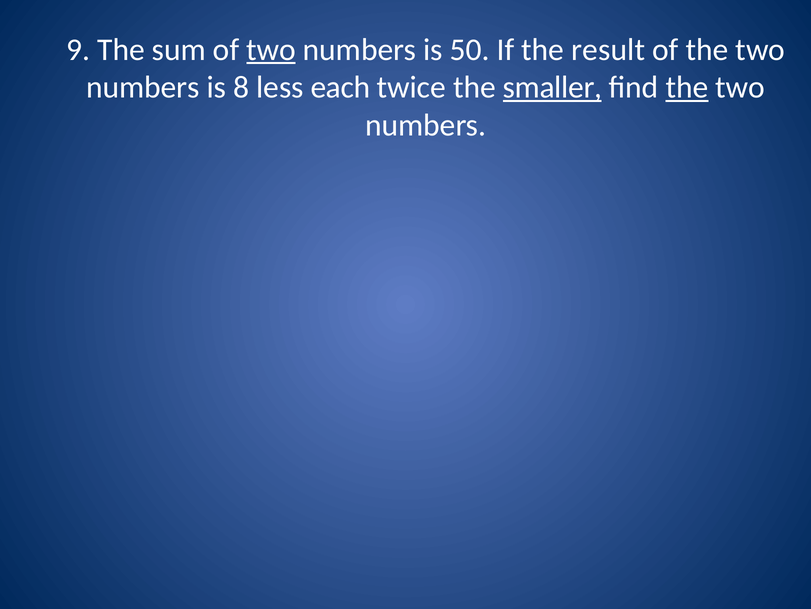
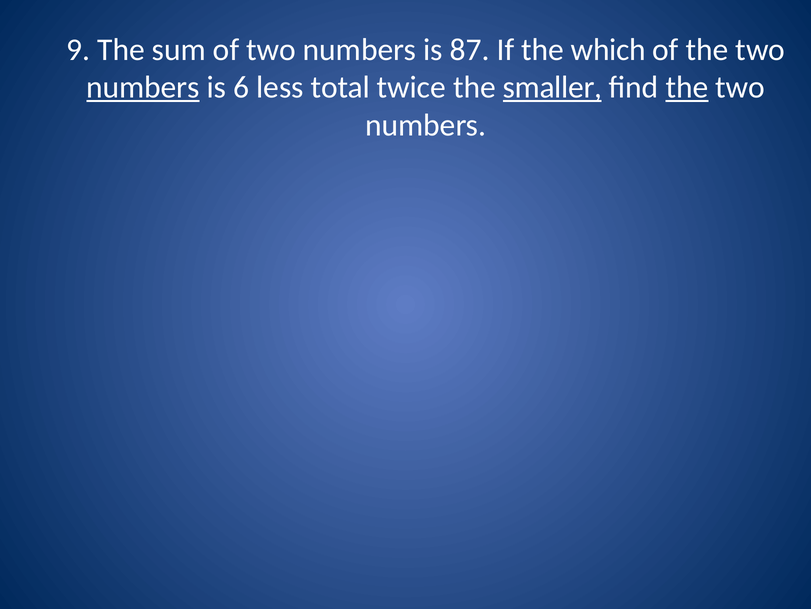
two at (271, 50) underline: present -> none
50: 50 -> 87
result: result -> which
numbers at (143, 87) underline: none -> present
8: 8 -> 6
each: each -> total
